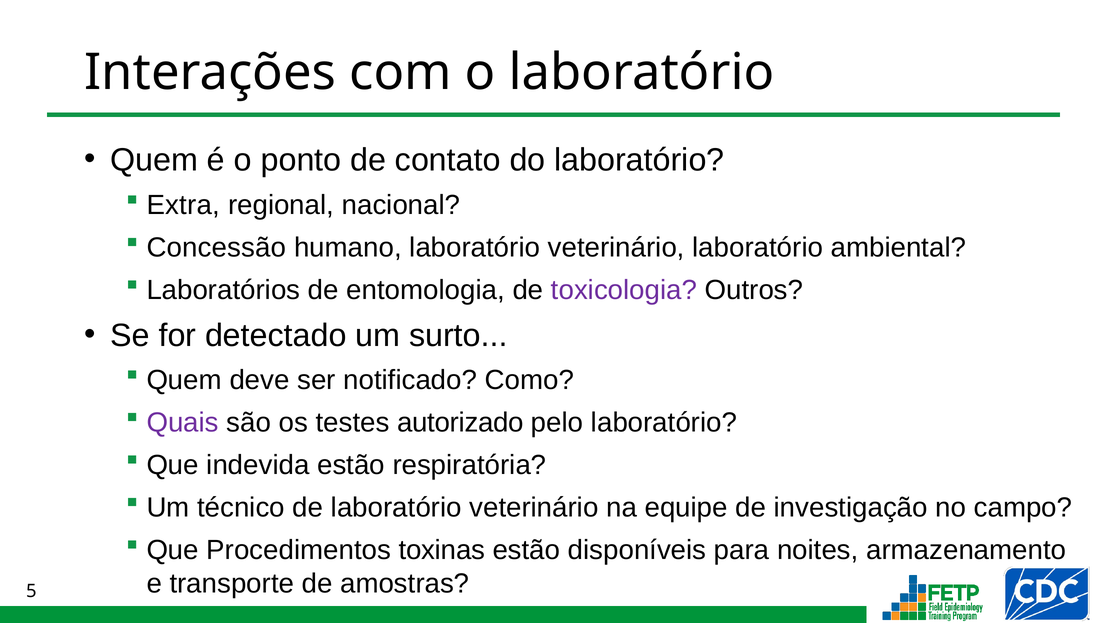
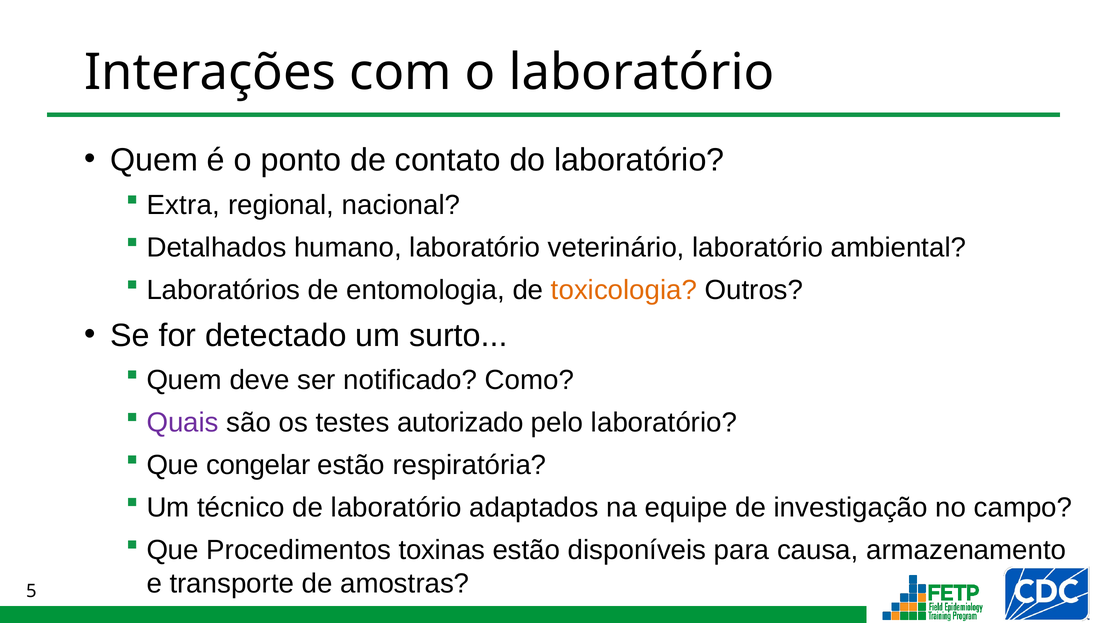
Concessão: Concessão -> Detalhados
toxicologia colour: purple -> orange
indevida: indevida -> congelar
de laboratório veterinário: veterinário -> adaptados
noites: noites -> causa
